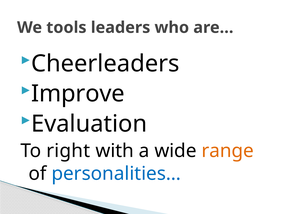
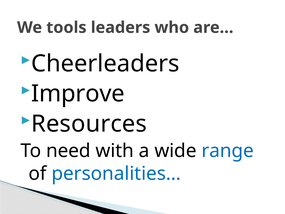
Evaluation: Evaluation -> Resources
right: right -> need
range colour: orange -> blue
